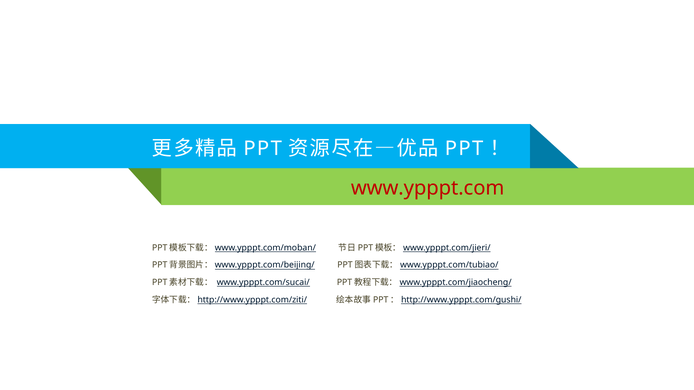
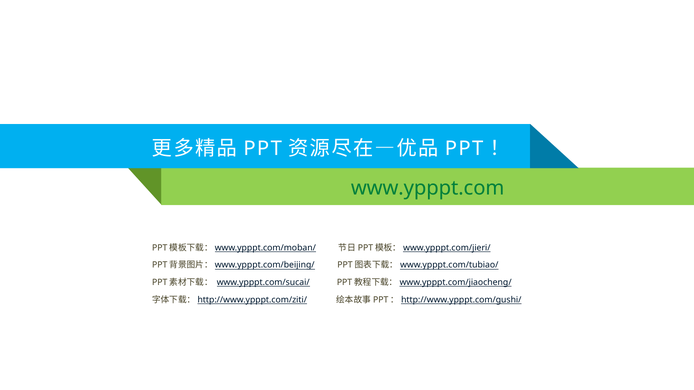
www.ypppt.com colour: red -> green
